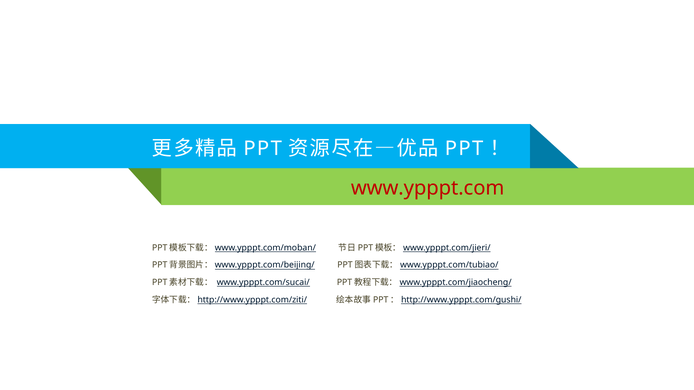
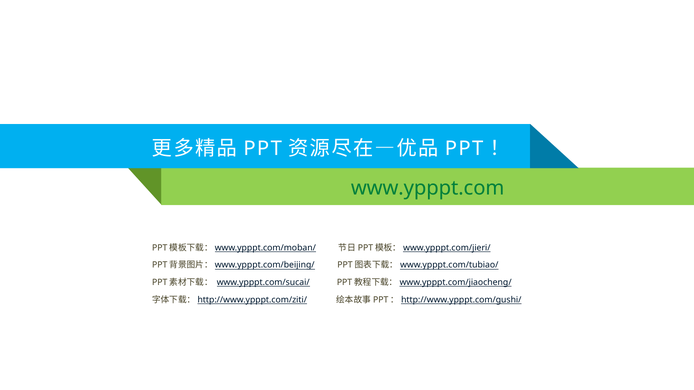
www.ypppt.com colour: red -> green
